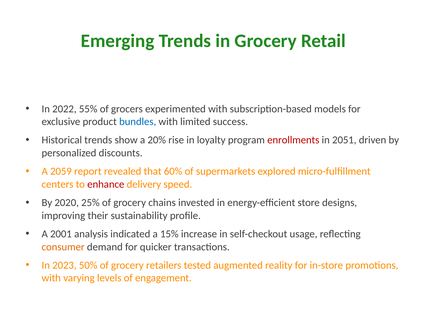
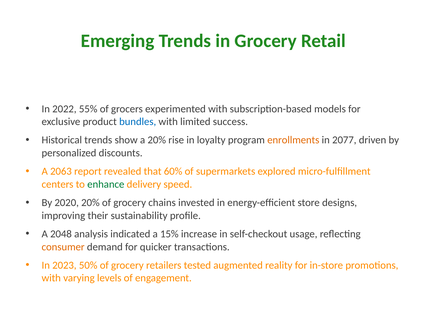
enrollments colour: red -> orange
2051: 2051 -> 2077
2059: 2059 -> 2063
enhance colour: red -> green
2020 25%: 25% -> 20%
2001: 2001 -> 2048
